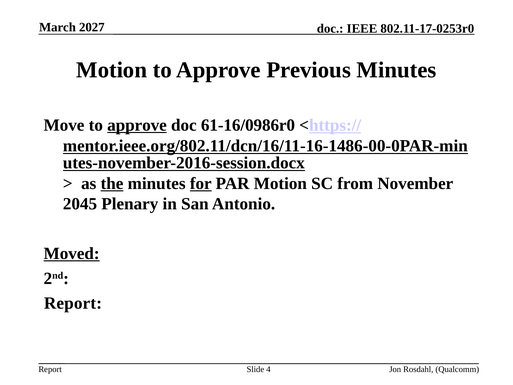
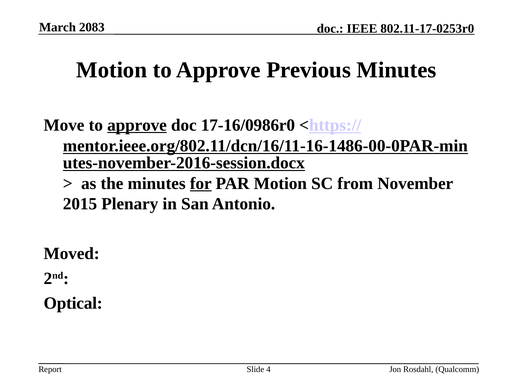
2027: 2027 -> 2083
61-16/0986r0: 61-16/0986r0 -> 17-16/0986r0
the underline: present -> none
2045: 2045 -> 2015
Moved underline: present -> none
Report at (73, 303): Report -> Optical
